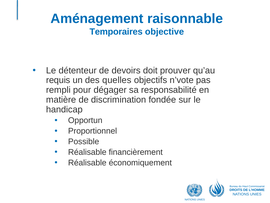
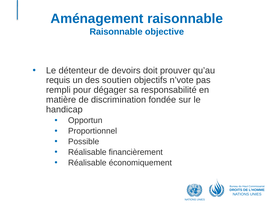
Temporaires at (116, 32): Temporaires -> Raisonnable
quelles: quelles -> soutien
